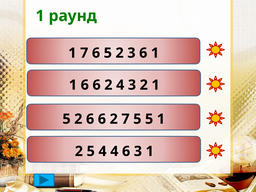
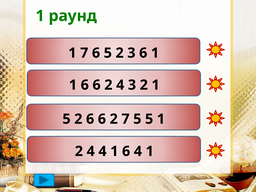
5 at (91, 151): 5 -> 4
4 at (114, 151): 4 -> 1
6 3: 3 -> 4
